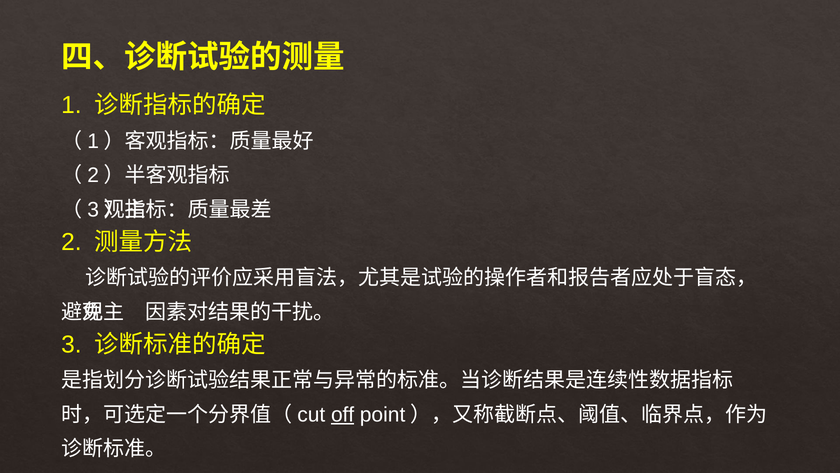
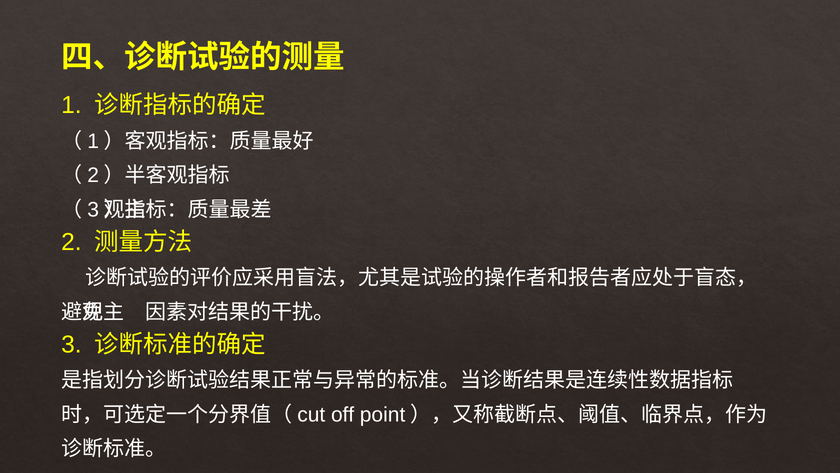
off underline: present -> none
